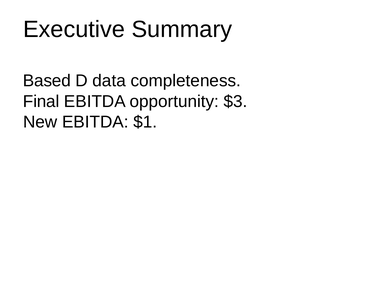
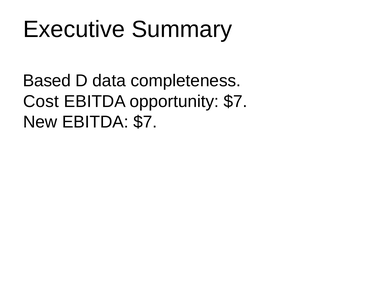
Final: Final -> Cost
opportunity $3: $3 -> $7
EBITDA $1: $1 -> $7
